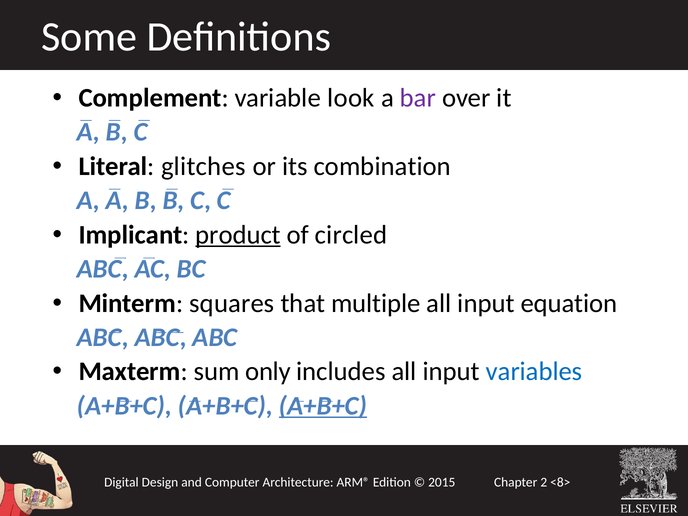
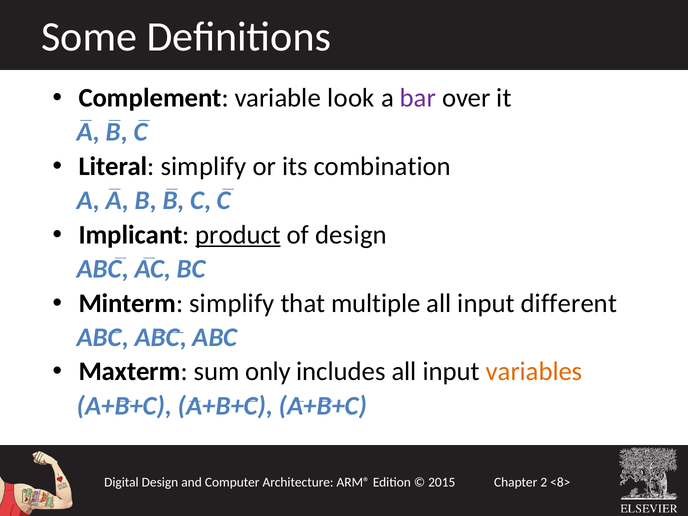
Literal glitches: glitches -> simplify
of circled: circled -> design
Minterm squares: squares -> simplify
equation: equation -> different
variables colour: blue -> orange
A+B+C at (323, 406) underline: present -> none
